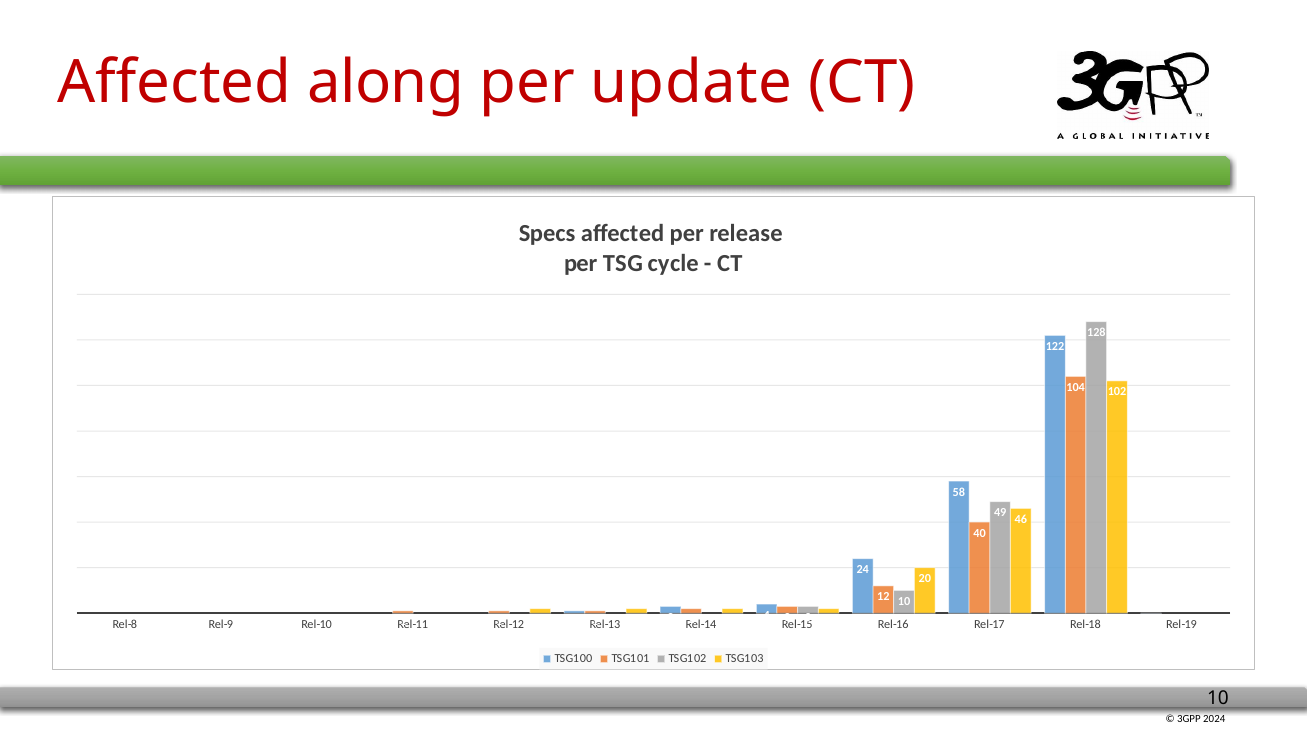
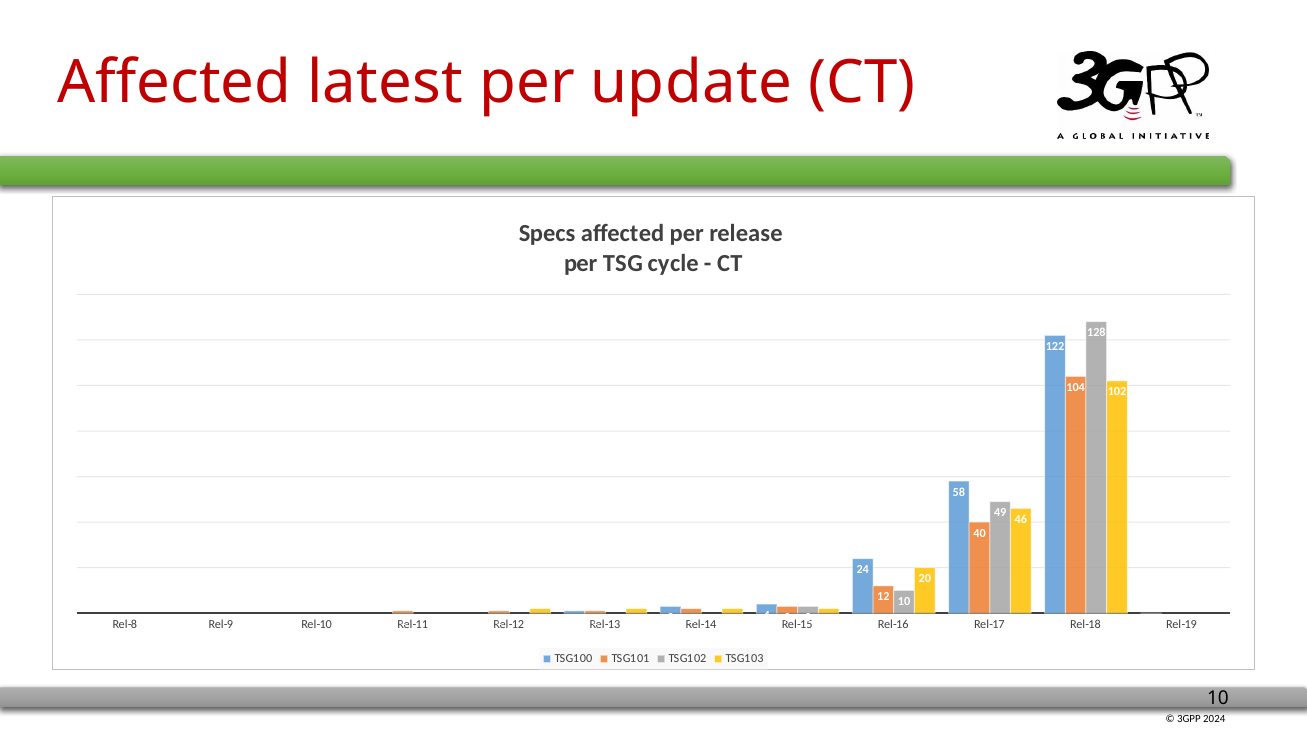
along: along -> latest
